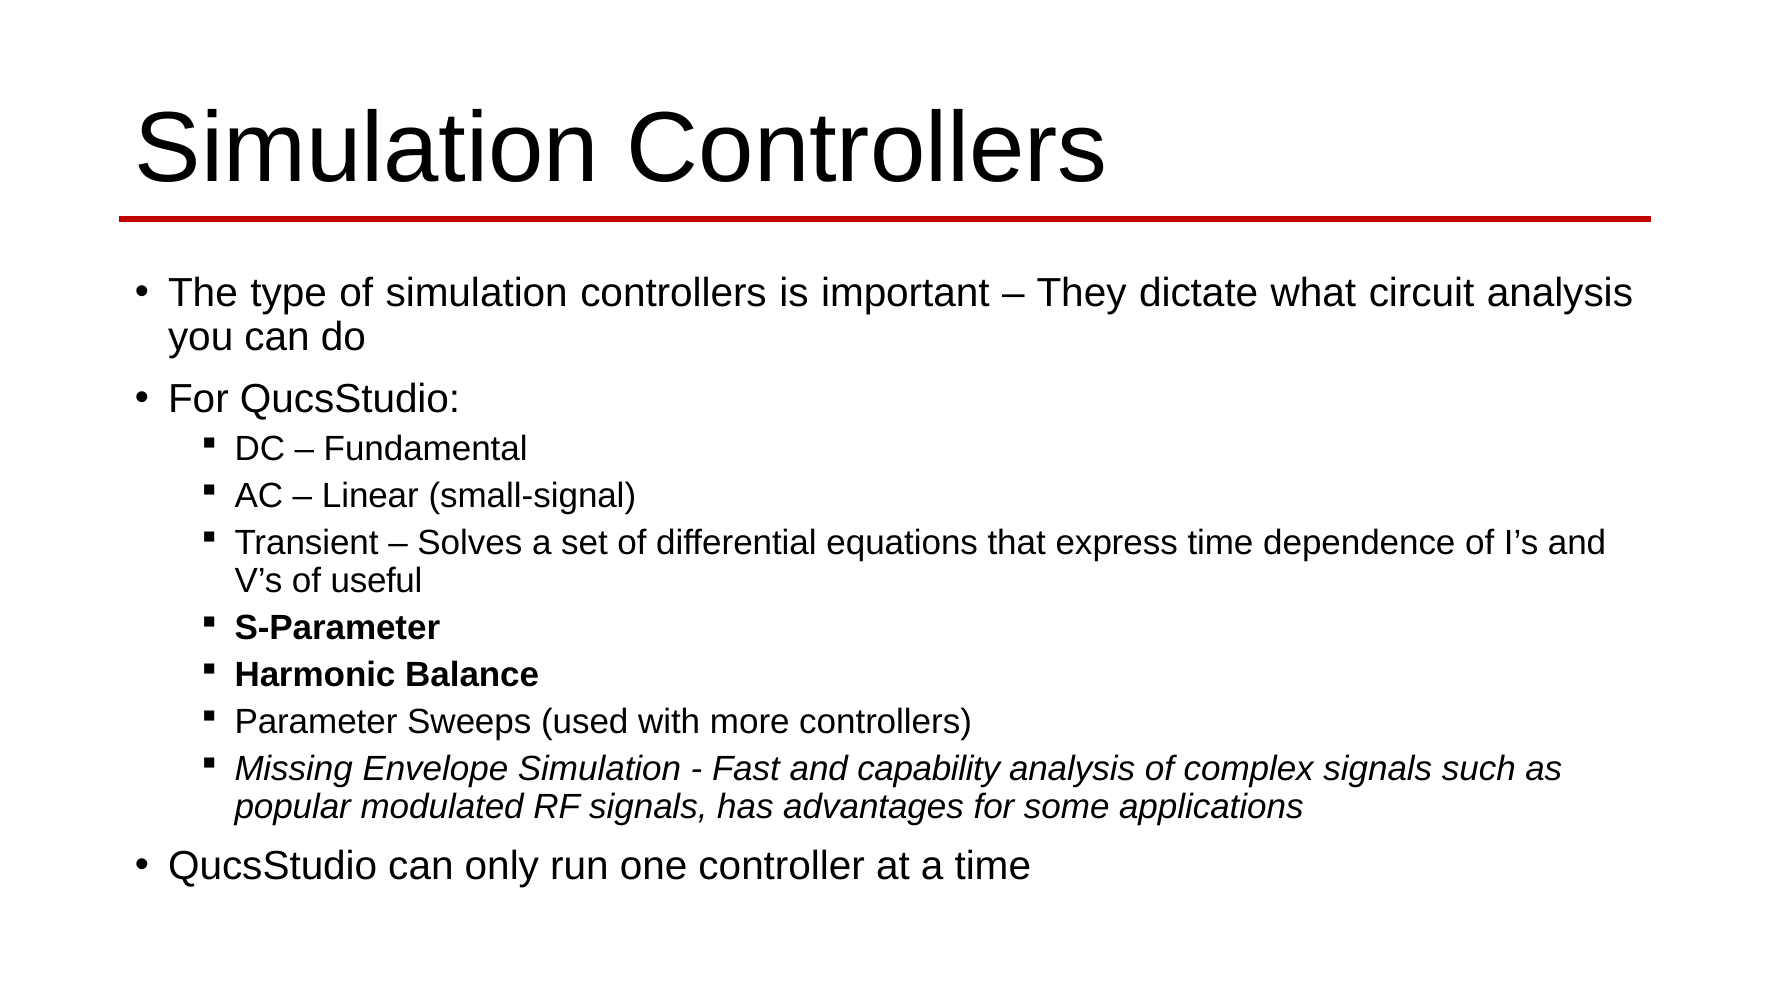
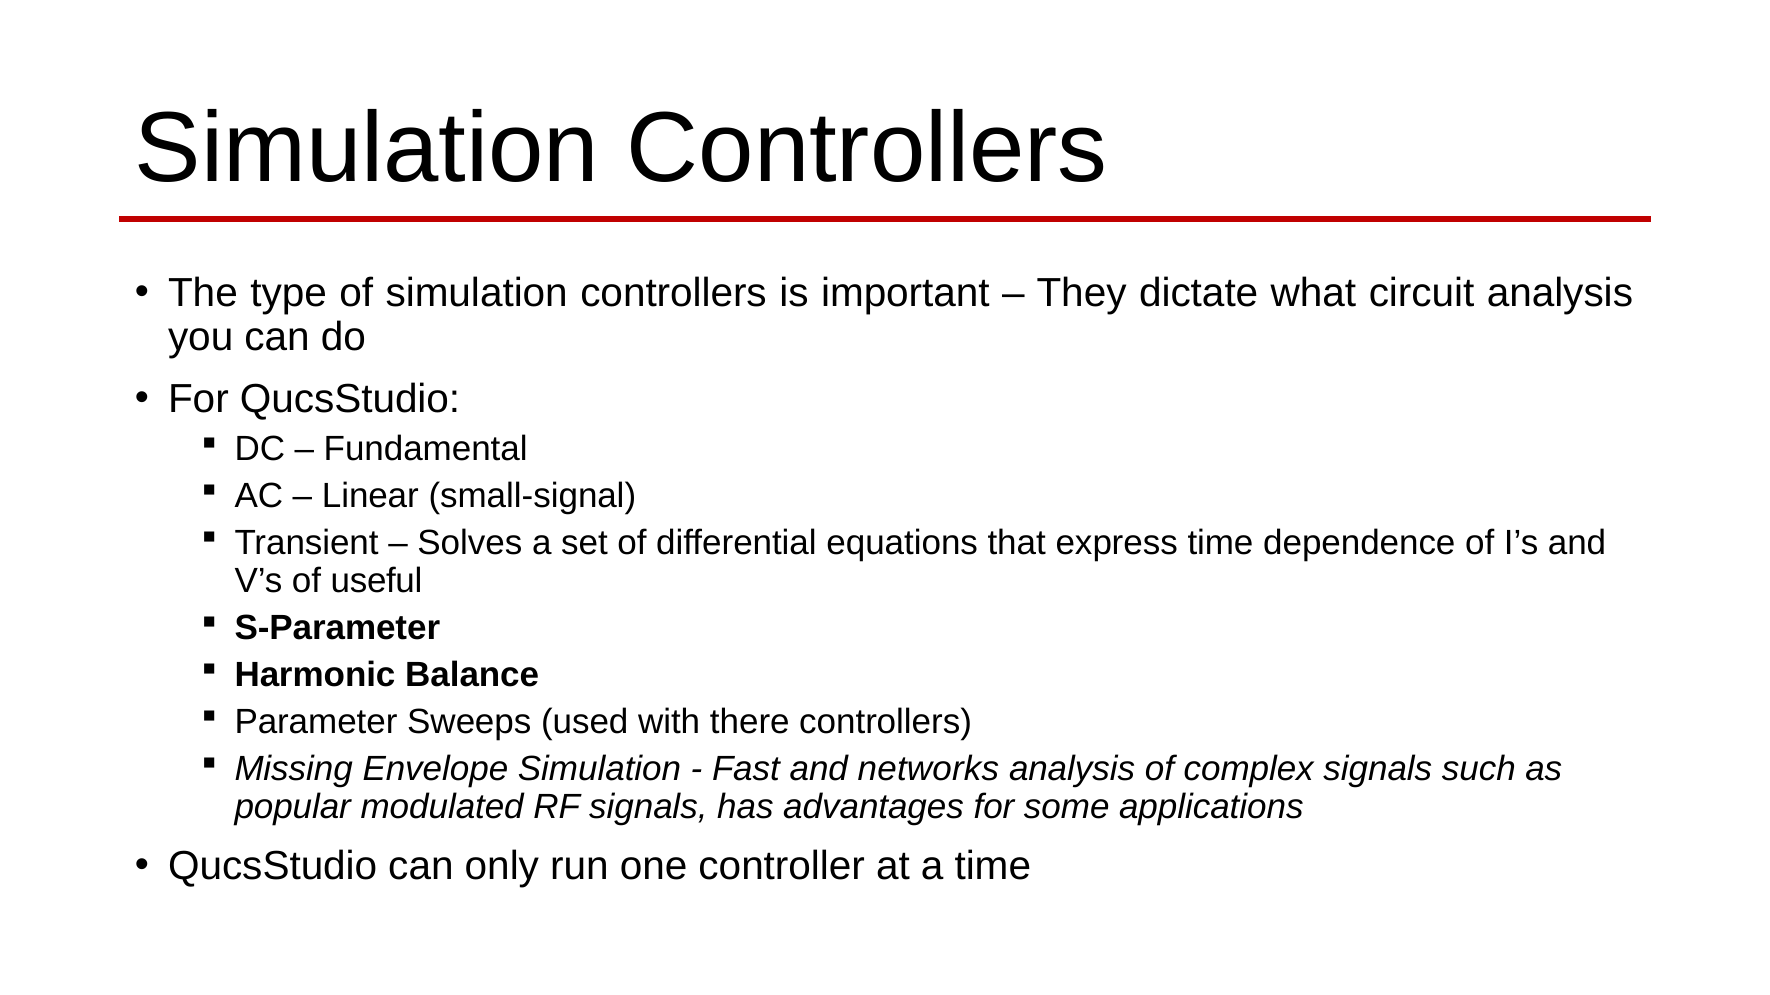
more: more -> there
capability: capability -> networks
